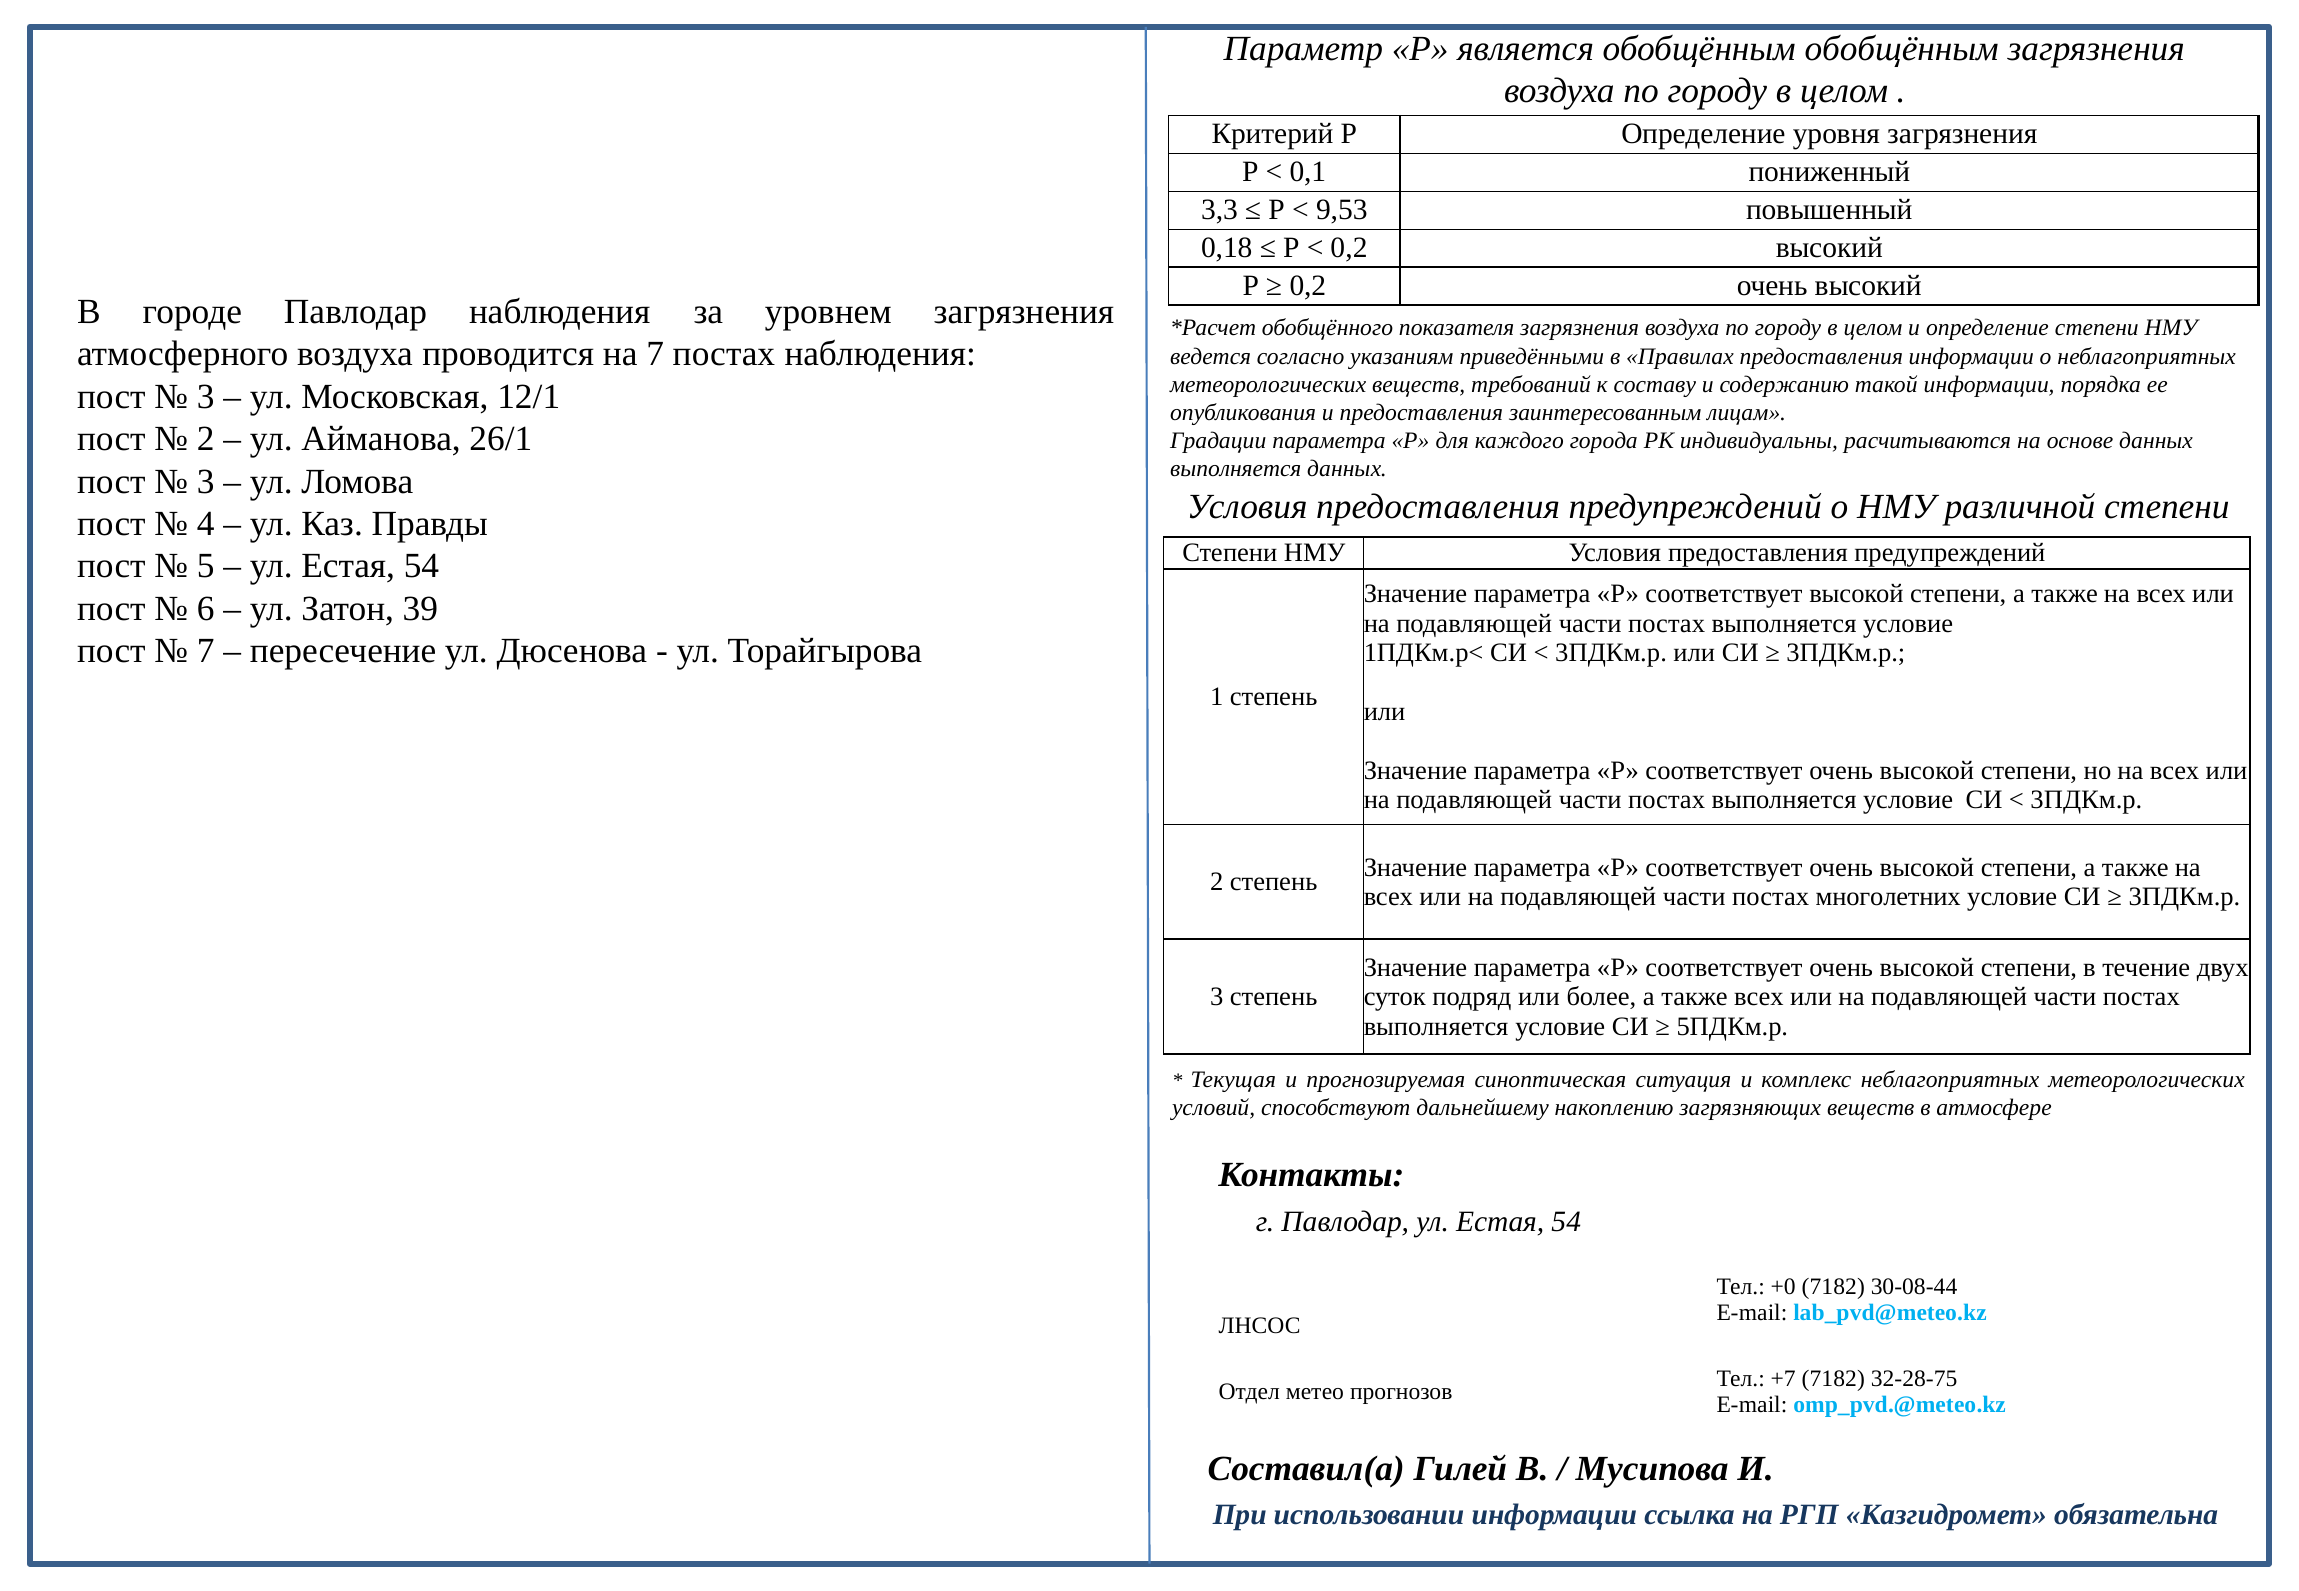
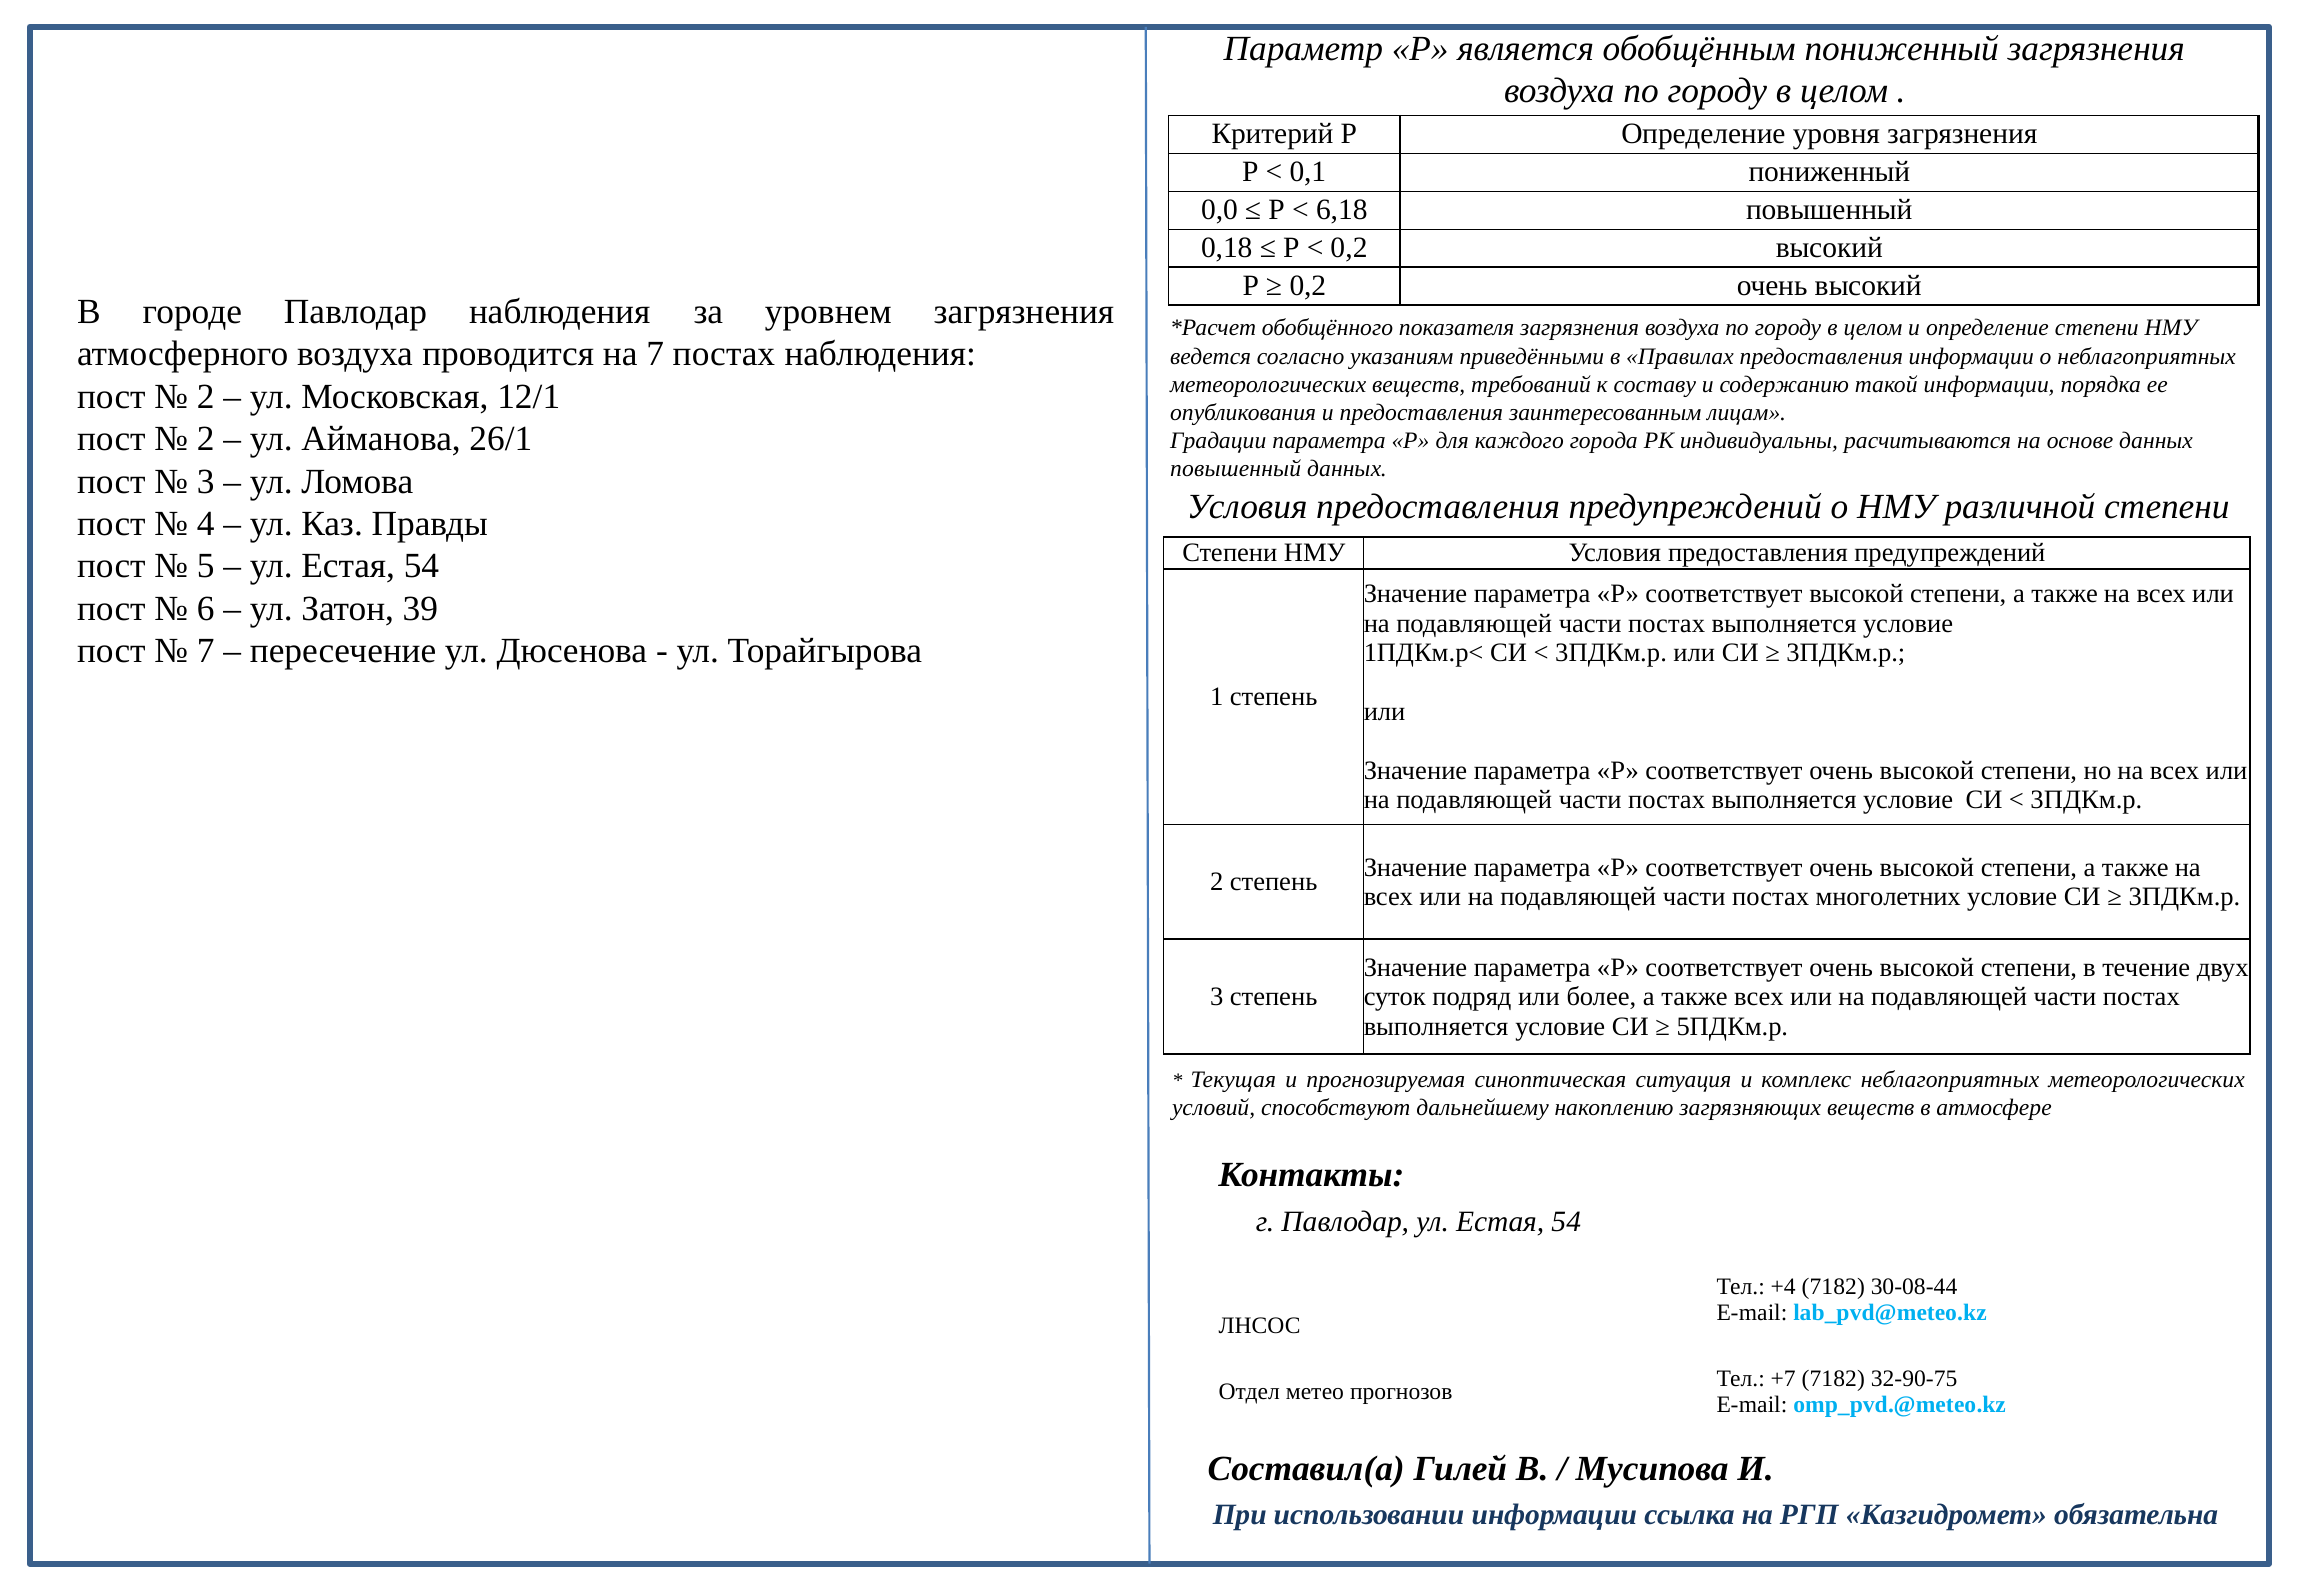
обобщённым обобщённым: обобщённым -> пониженный
3,3: 3,3 -> 0,0
9,53: 9,53 -> 6,18
3 at (206, 397): 3 -> 2
выполняется at (1236, 469): выполняется -> повышенный
+0: +0 -> +4
32-28-75: 32-28-75 -> 32-90-75
